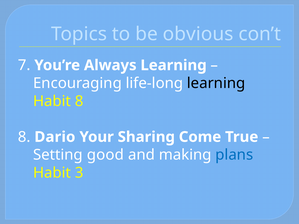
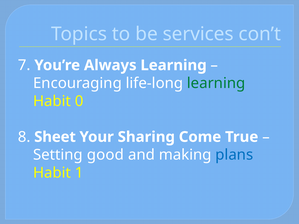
obvious: obvious -> services
learning at (216, 83) colour: black -> green
Habit 8: 8 -> 0
Dario: Dario -> Sheet
3: 3 -> 1
